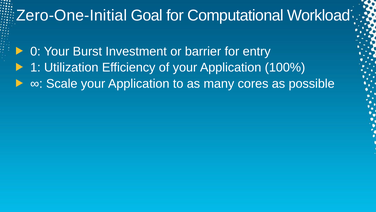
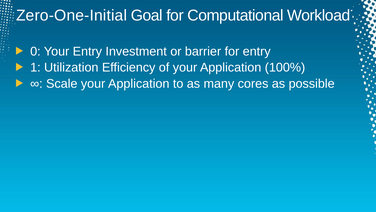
Your Burst: Burst -> Entry
